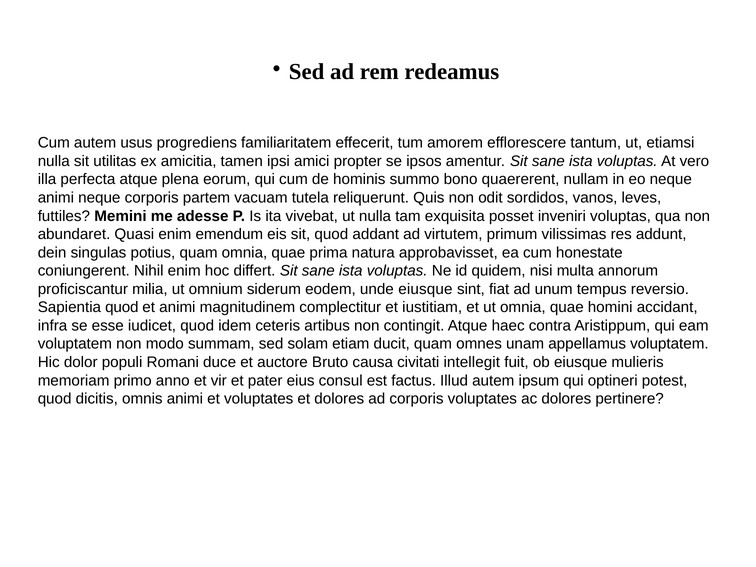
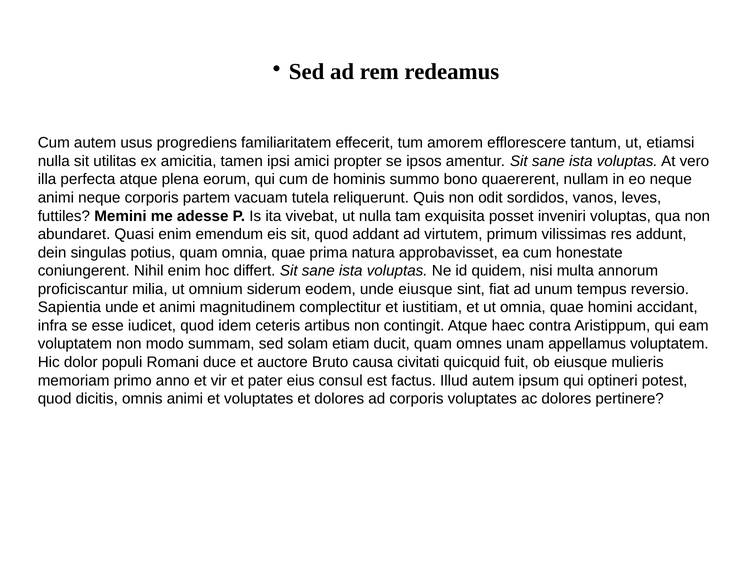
Sapientia quod: quod -> unde
intellegit: intellegit -> quicquid
